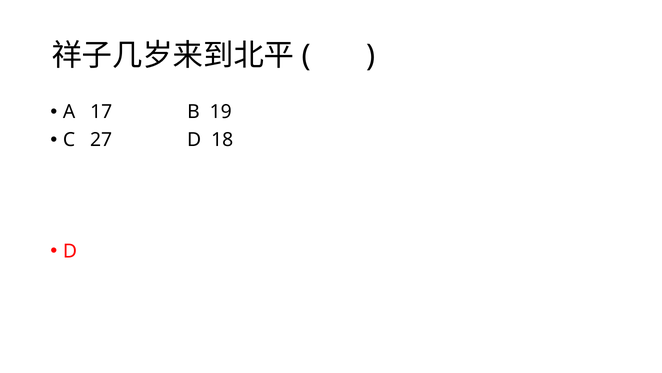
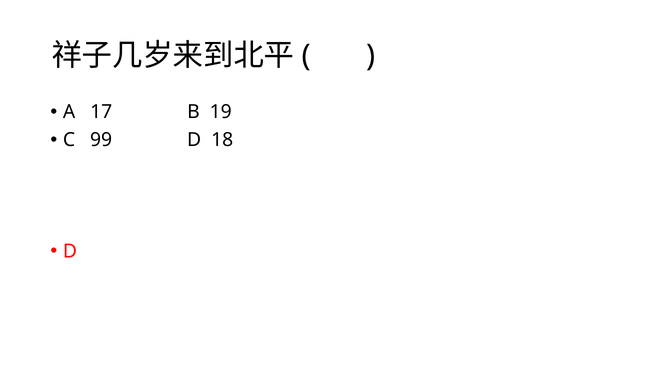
27: 27 -> 99
